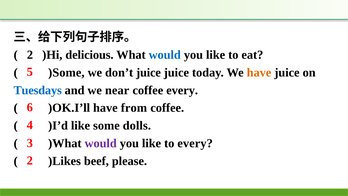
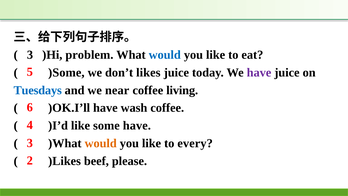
2 at (30, 55): 2 -> 3
delicious: delicious -> problem
don’t juice: juice -> likes
have at (259, 72) colour: orange -> purple
coffee every: every -> living
from: from -> wash
some dolls: dolls -> have
would at (101, 143) colour: purple -> orange
